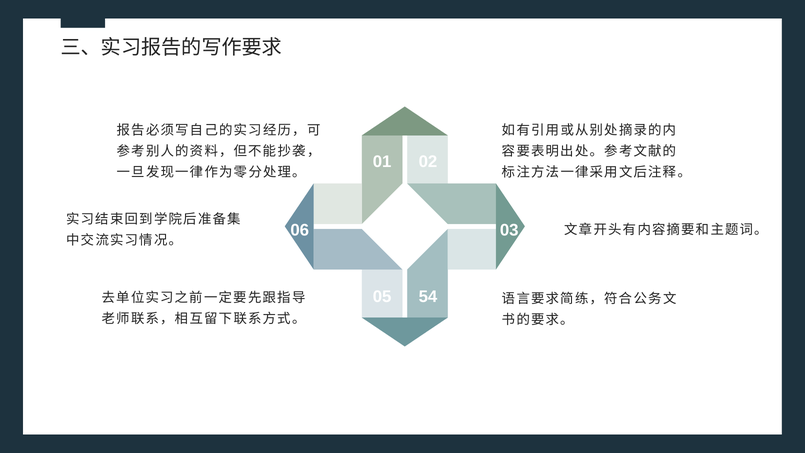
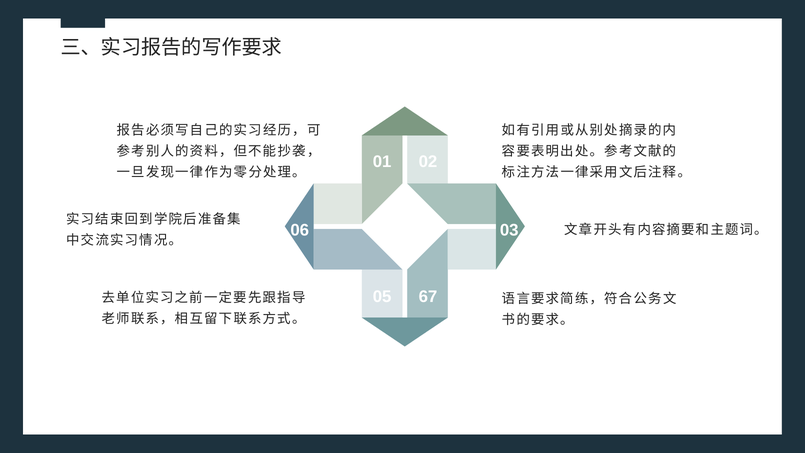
54: 54 -> 67
